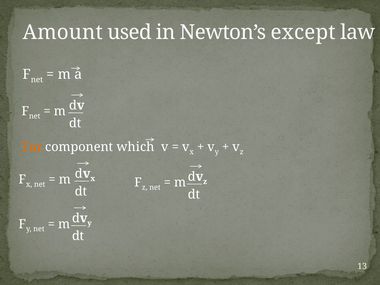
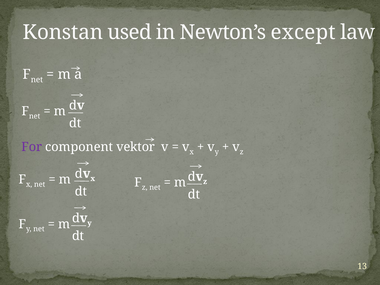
Amount: Amount -> Konstan
For colour: orange -> purple
which: which -> vektor
